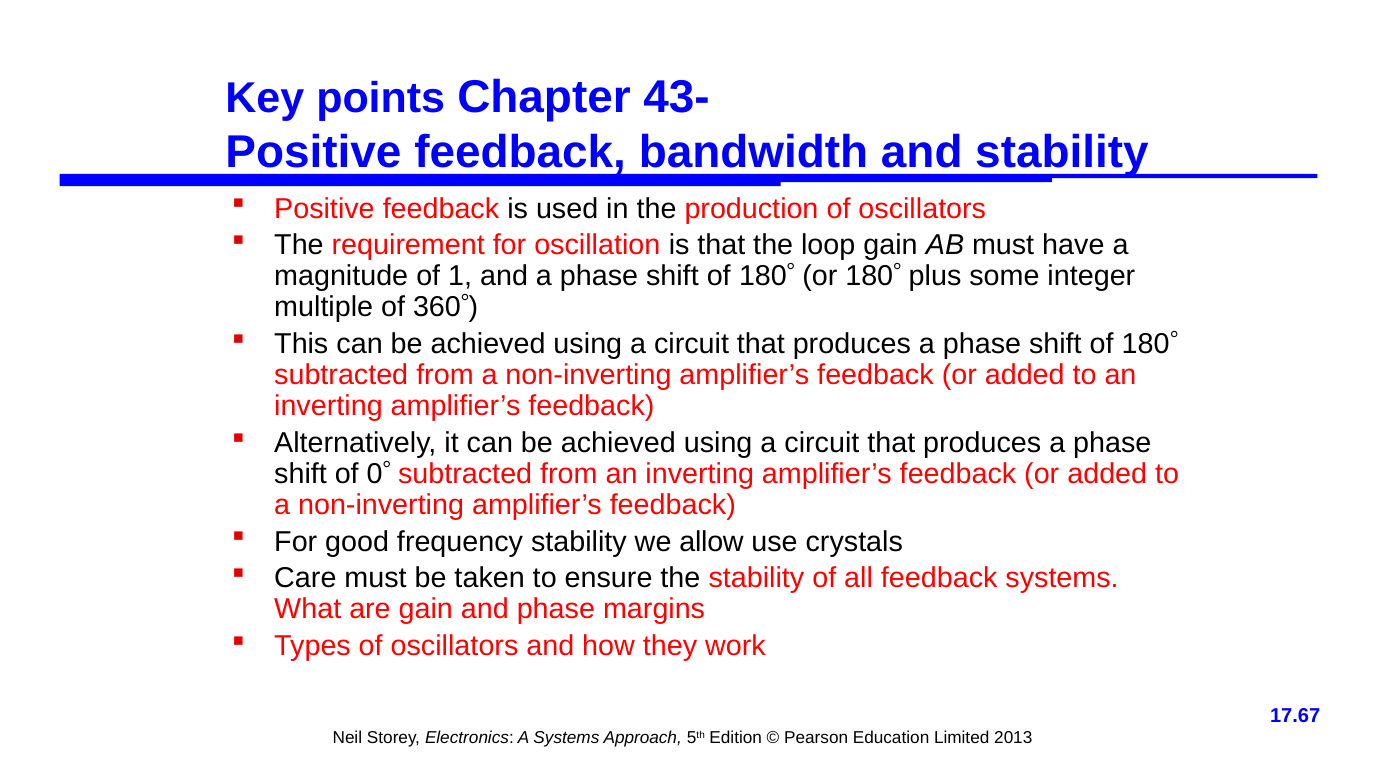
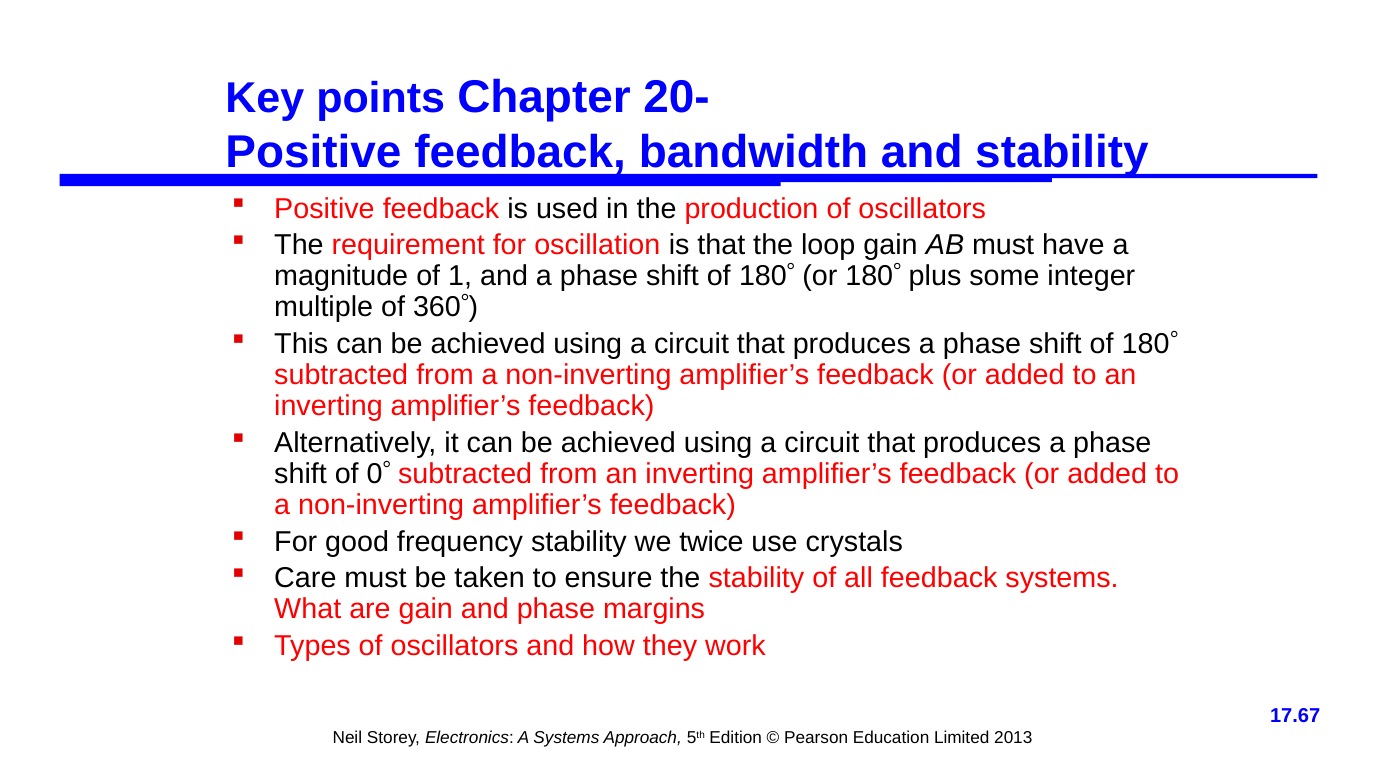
43-: 43- -> 20-
allow: allow -> twice
